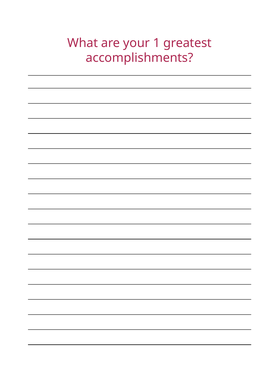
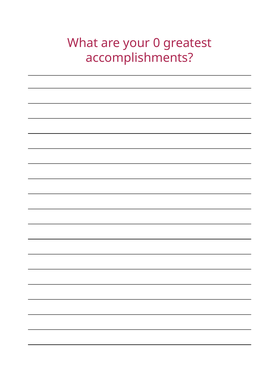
1: 1 -> 0
